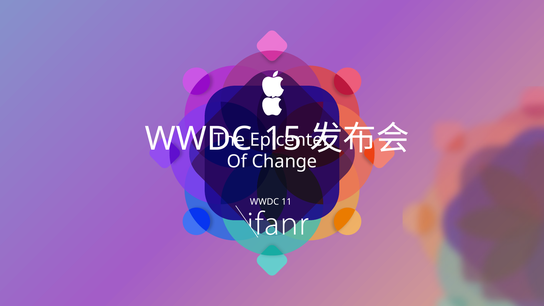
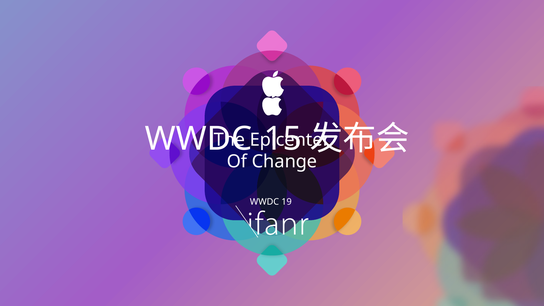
11: 11 -> 19
